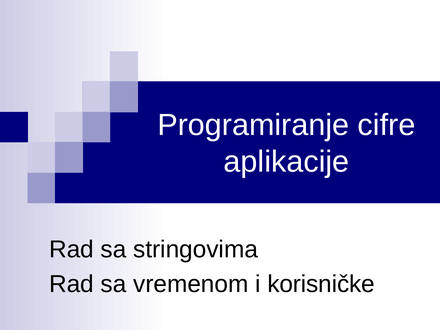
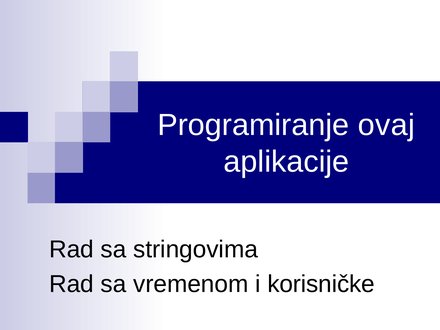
cifre: cifre -> ovaj
